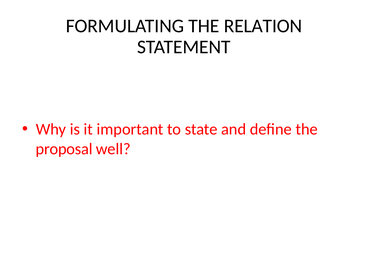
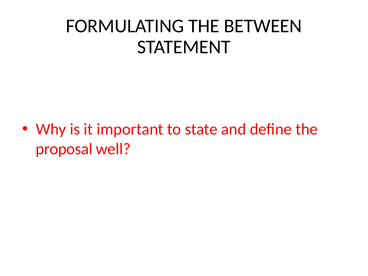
RELATION: RELATION -> BETWEEN
